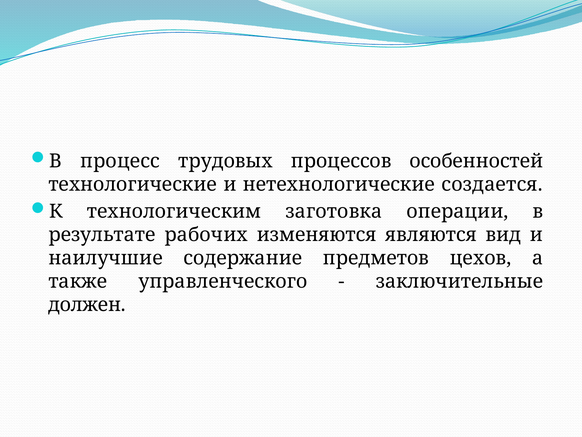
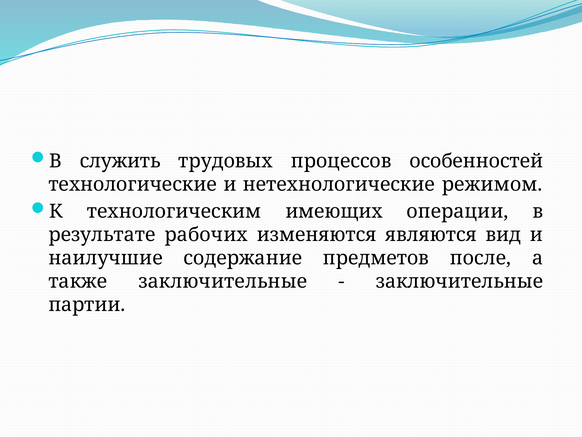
процесс: процесс -> служить
создается: создается -> режимом
заготовка: заготовка -> имеющих
цехов: цехов -> после
также управленческого: управленческого -> заключительные
должен: должен -> партии
